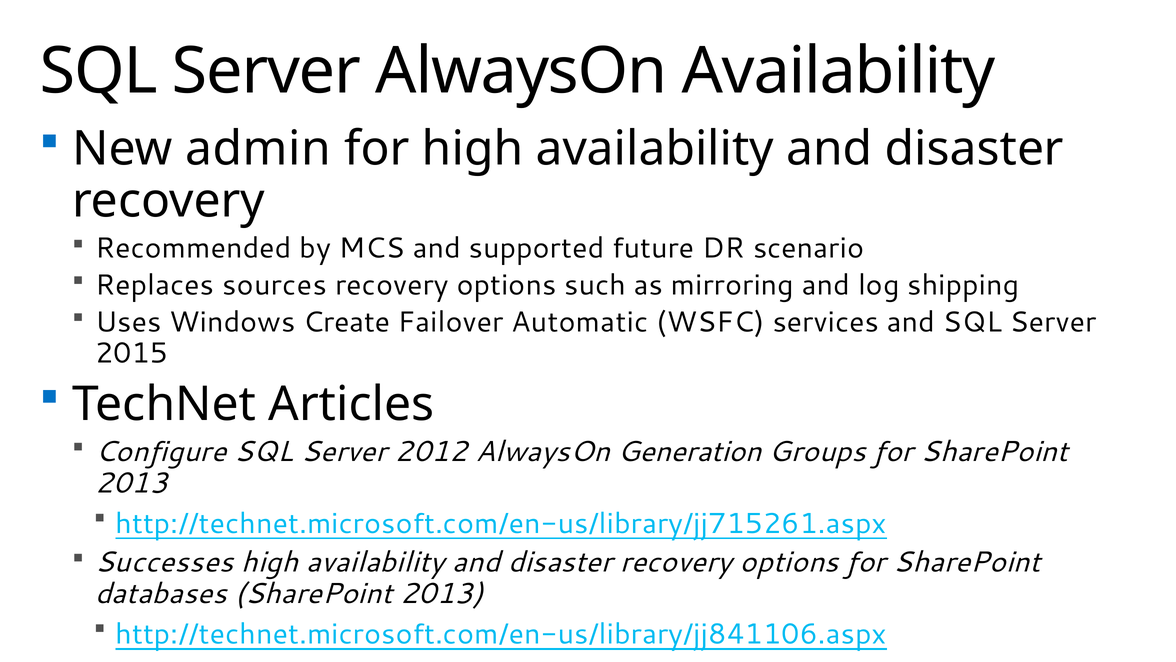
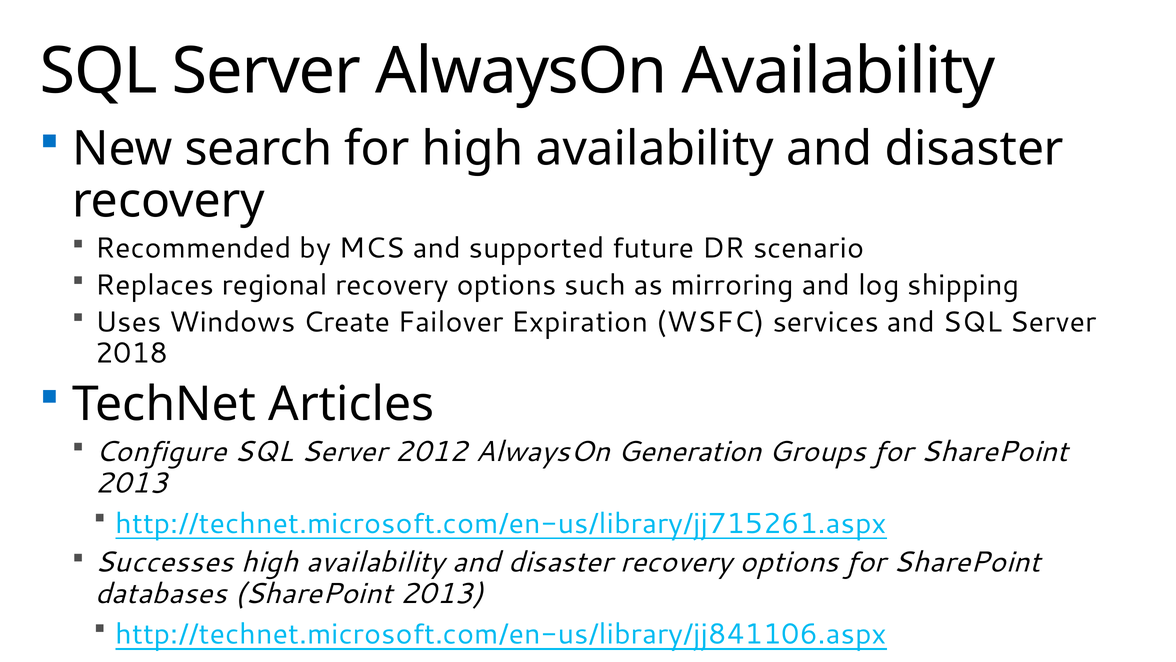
admin: admin -> search
sources: sources -> regional
Automatic: Automatic -> Expiration
2015: 2015 -> 2018
